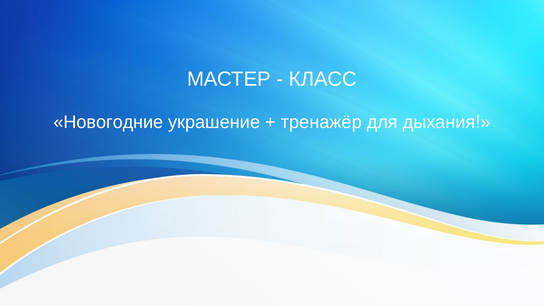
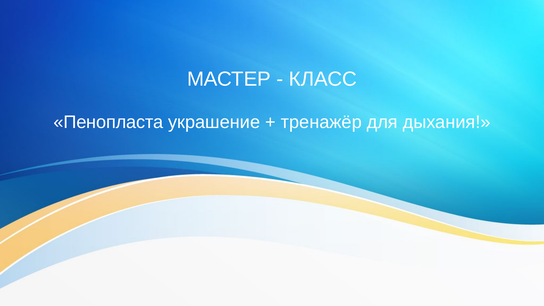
Новогодние: Новогодние -> Пенопласта
